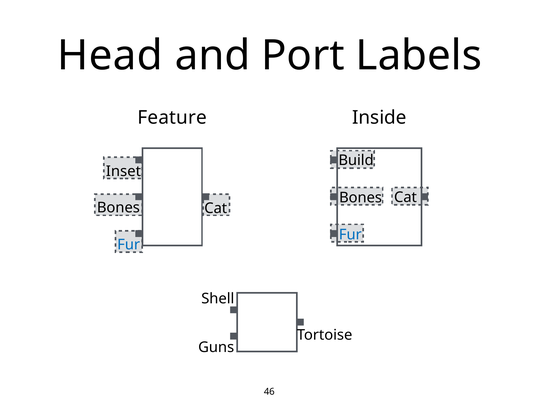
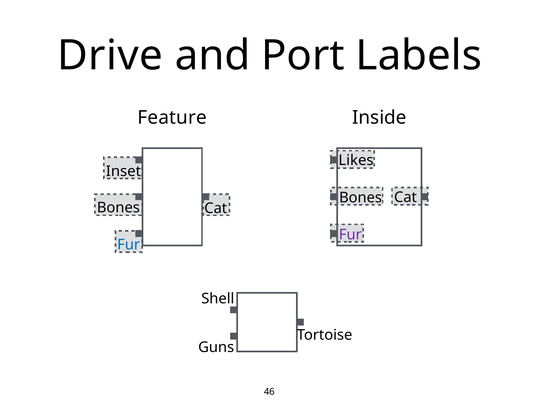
Head: Head -> Drive
Build: Build -> Likes
Fur at (350, 235) colour: blue -> purple
